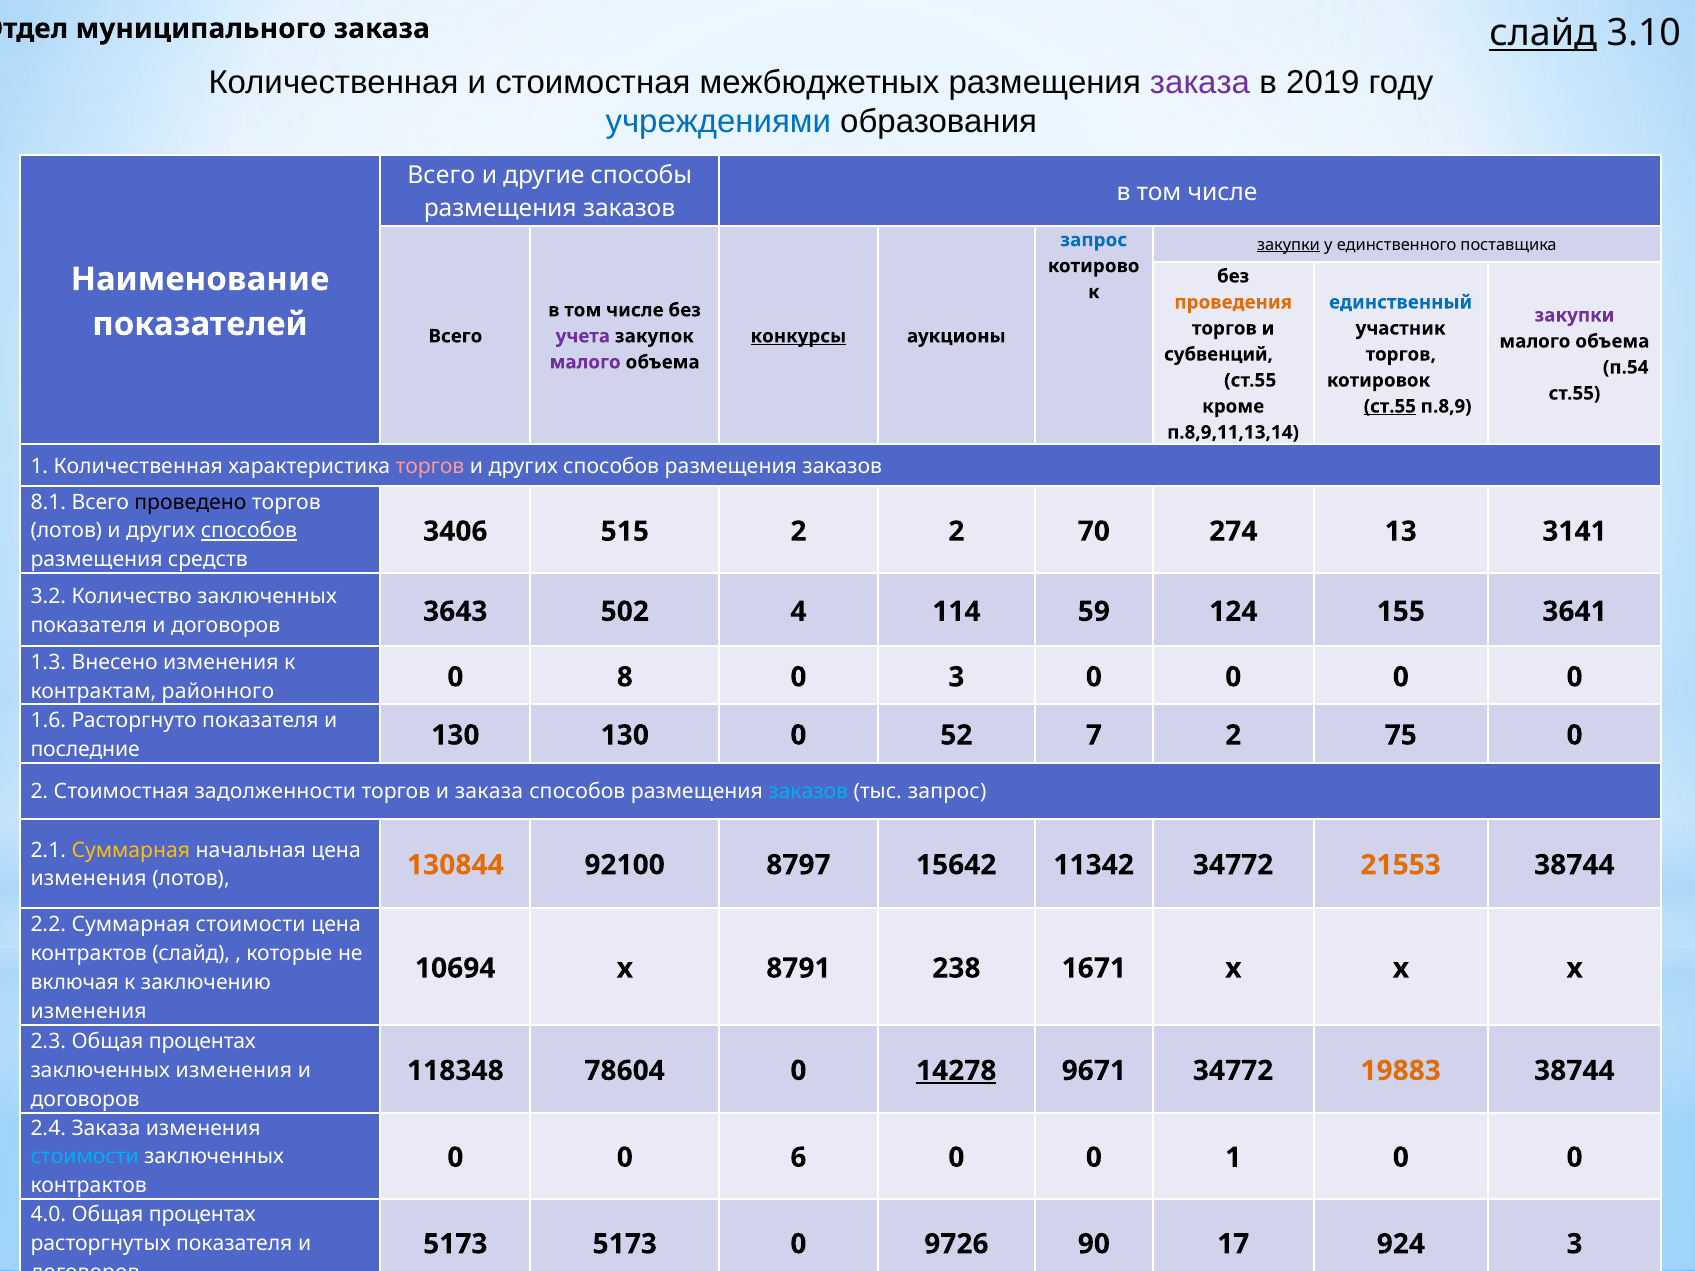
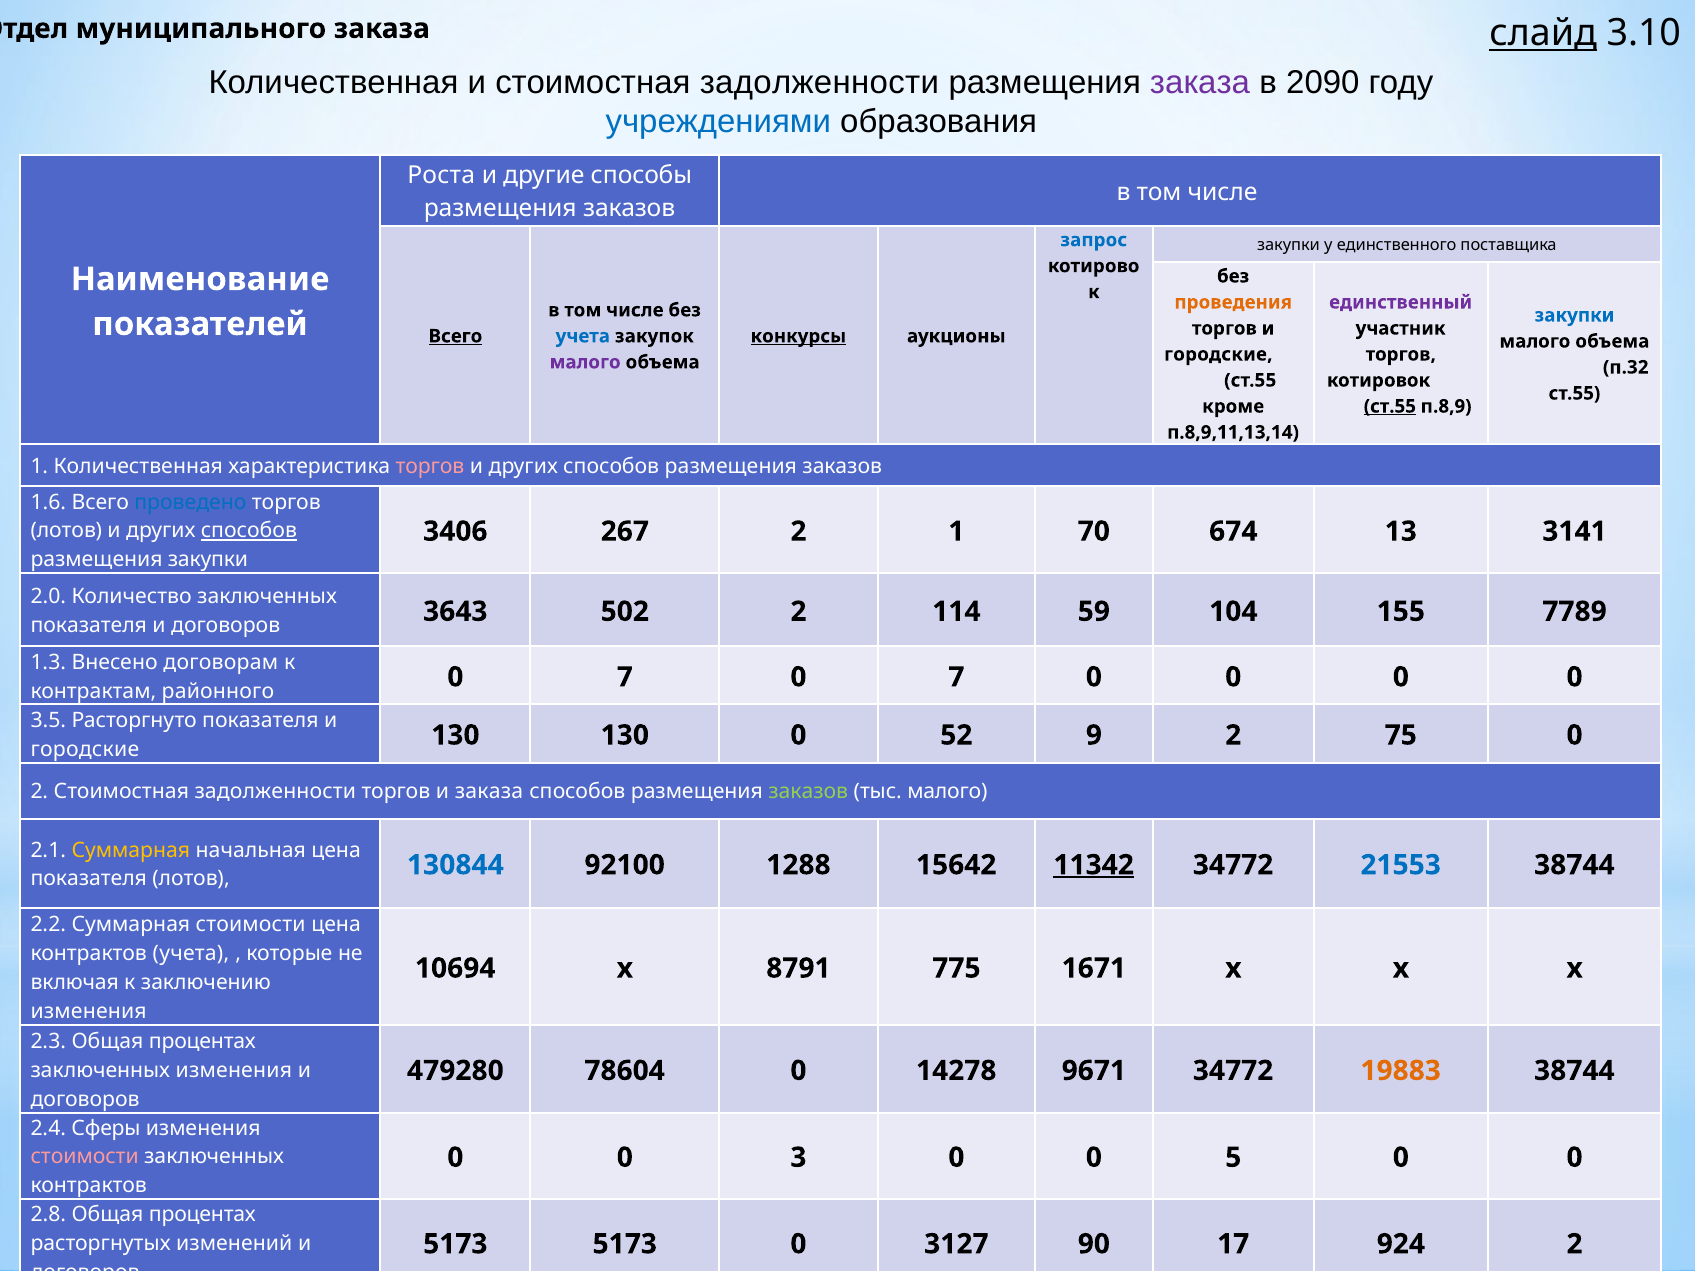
и стоимостная межбюджетных: межбюджетных -> задолженности
2019: 2019 -> 2090
Всего at (441, 175): Всего -> Роста
закупки at (1289, 245) underline: present -> none
единственный colour: blue -> purple
закупки at (1574, 315) colour: purple -> blue
Всего at (455, 336) underline: none -> present
учета at (583, 336) colour: purple -> blue
субвенций at (1218, 354): субвенций -> городские
п.54: п.54 -> п.32
8.1: 8.1 -> 1.6
проведено colour: black -> blue
515: 515 -> 267
2 2: 2 -> 1
274: 274 -> 674
размещения средств: средств -> закупки
3.2: 3.2 -> 2.0
502 4: 4 -> 2
124: 124 -> 104
3641: 3641 -> 7789
Внесено изменения: изменения -> договорам
8 at (625, 677): 8 -> 7
3 at (956, 677): 3 -> 7
1.6: 1.6 -> 3.5
последние at (85, 749): последние -> городские
7: 7 -> 9
заказов at (808, 792) colour: light blue -> light green
тыс запрос: запрос -> малого
изменения at (89, 879): изменения -> показателя
130844 colour: orange -> blue
8797: 8797 -> 1288
11342 underline: none -> present
21553 colour: orange -> blue
контрактов слайд: слайд -> учета
238: 238 -> 775
118348: 118348 -> 479280
14278 underline: present -> none
2.4 Заказа: Заказа -> Сферы
стоимости at (85, 1157) colour: light blue -> pink
6: 6 -> 3
0 1: 1 -> 5
4.0: 4.0 -> 2.8
расторгнутых показателя: показателя -> изменений
9726: 9726 -> 3127
924 3: 3 -> 2
